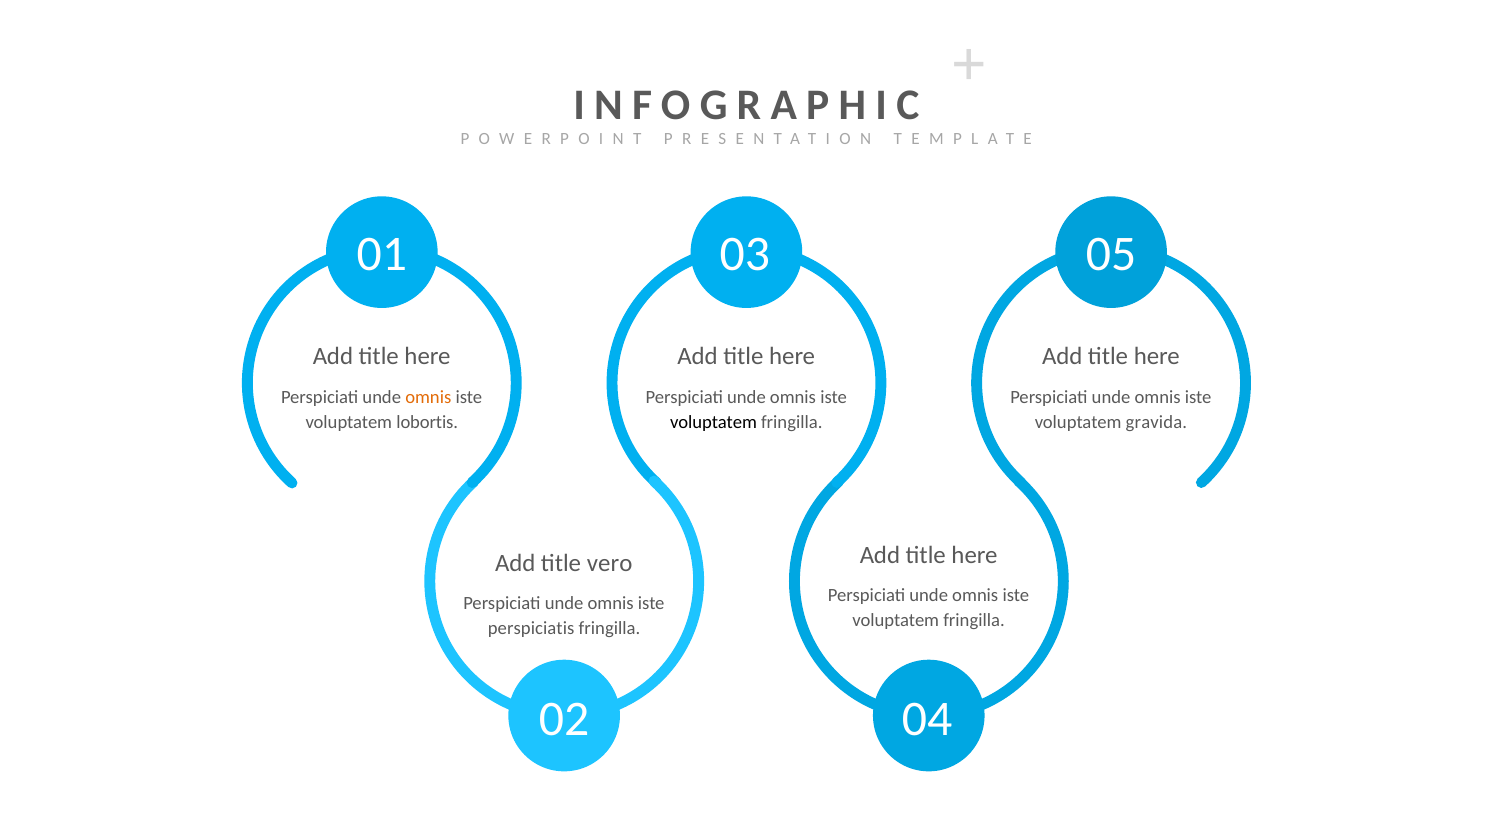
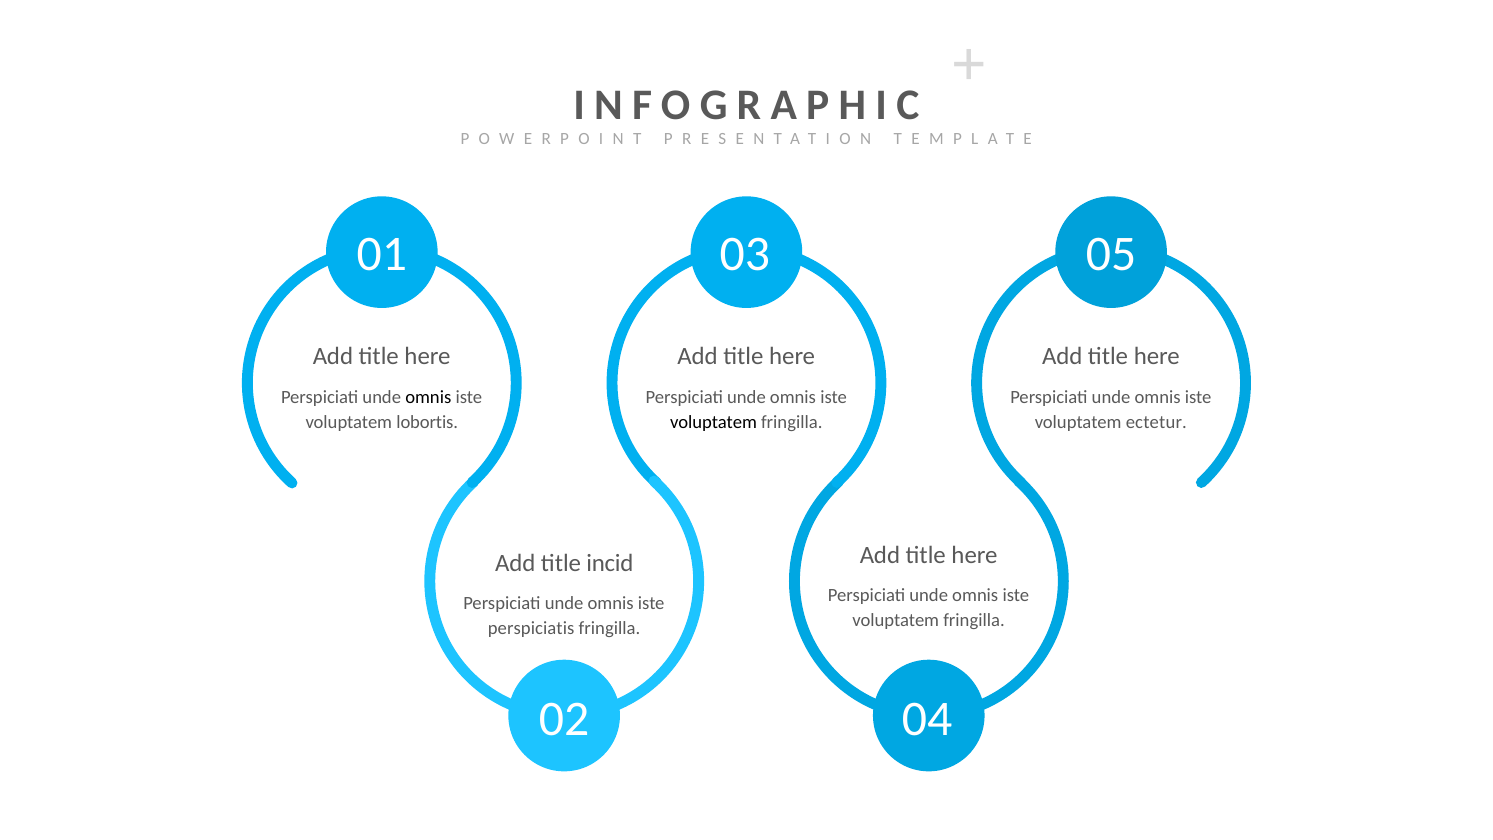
omnis at (428, 397) colour: orange -> black
gravida: gravida -> ectetur
vero: vero -> incid
